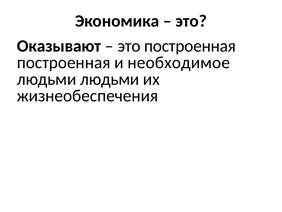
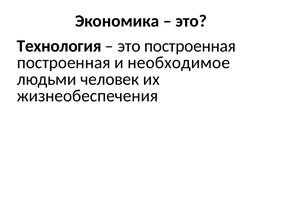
Оказывают: Оказывают -> Технология
людьми людьми: людьми -> человек
